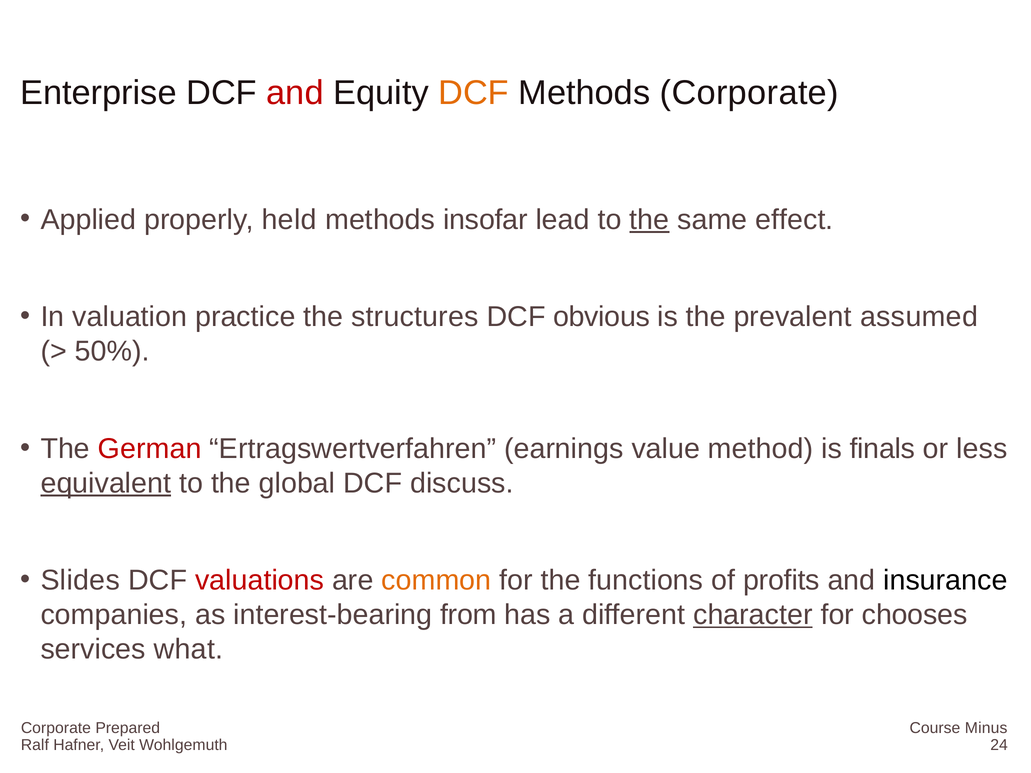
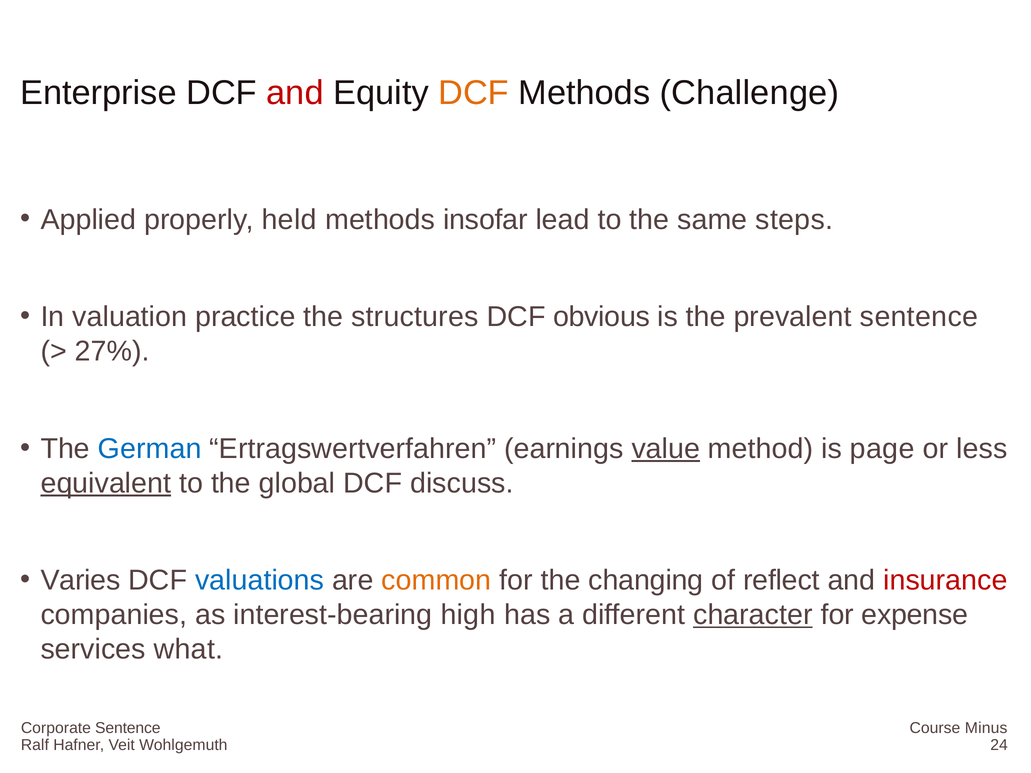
Methods Corporate: Corporate -> Challenge
the at (649, 220) underline: present -> none
effect: effect -> steps
prevalent assumed: assumed -> sentence
50%: 50% -> 27%
German colour: red -> blue
value underline: none -> present
finals: finals -> page
Slides: Slides -> Varies
valuations colour: red -> blue
functions: functions -> changing
profits: profits -> reflect
insurance colour: black -> red
from: from -> high
chooses: chooses -> expense
Corporate Prepared: Prepared -> Sentence
